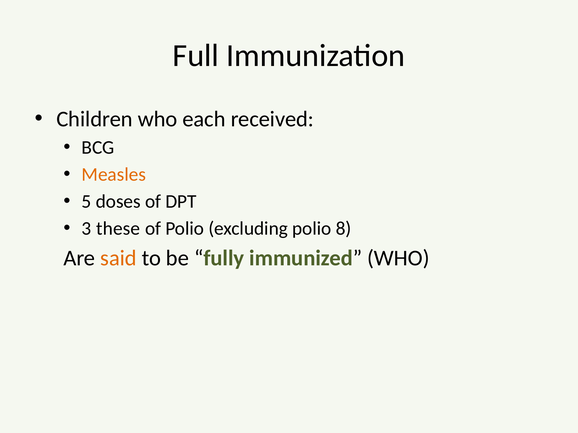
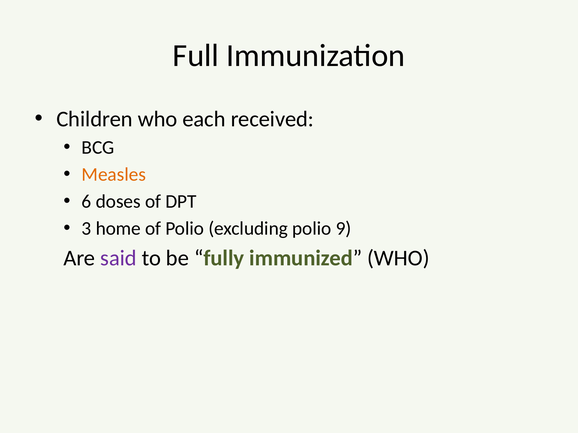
5: 5 -> 6
these: these -> home
8: 8 -> 9
said colour: orange -> purple
